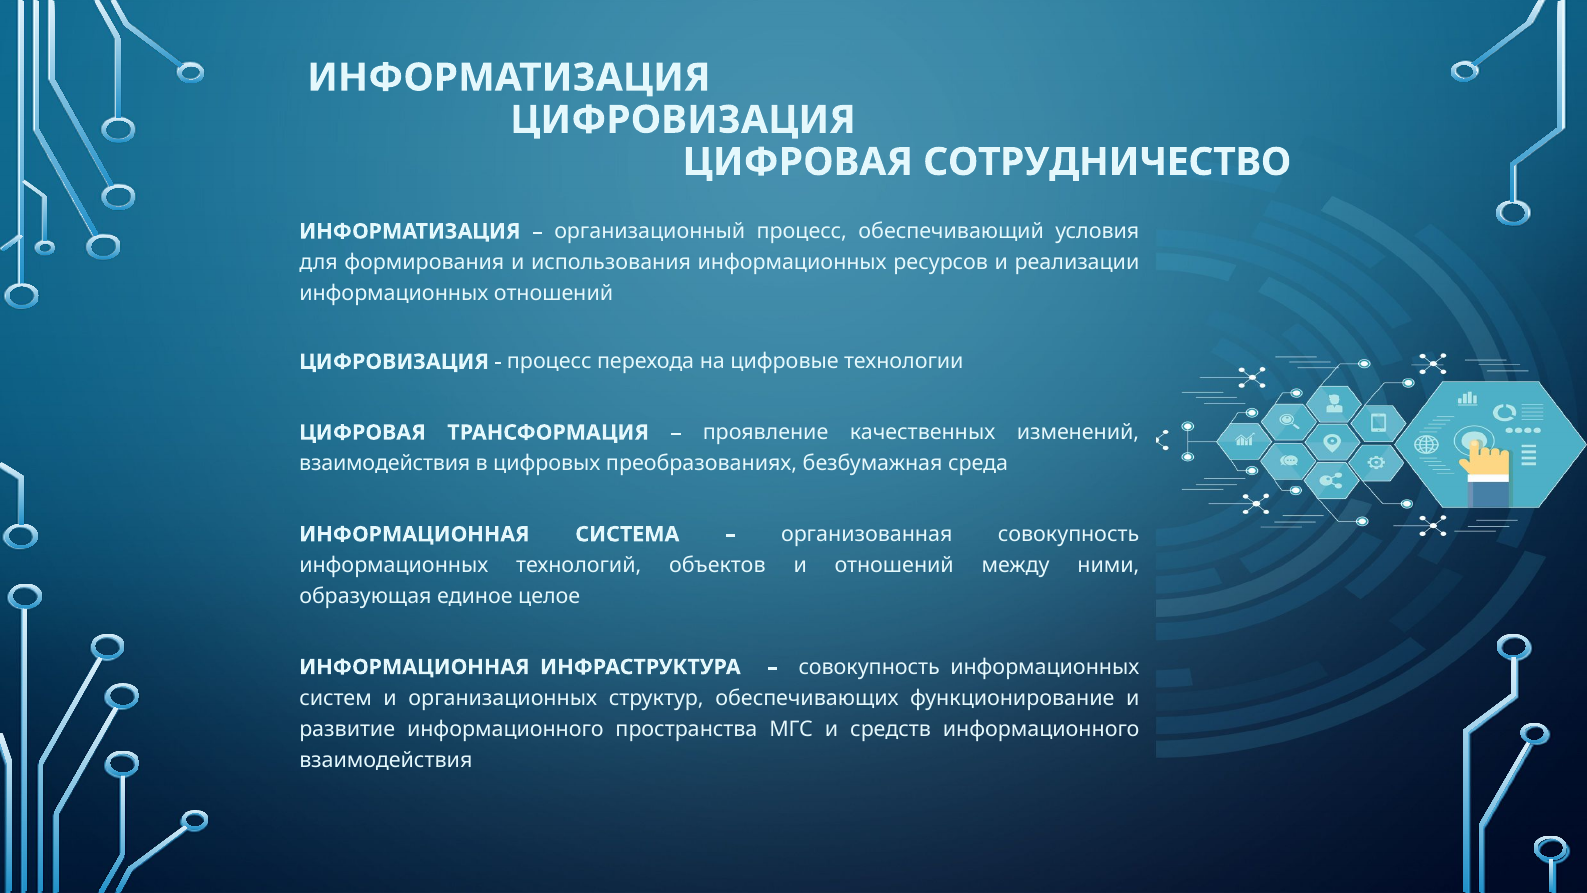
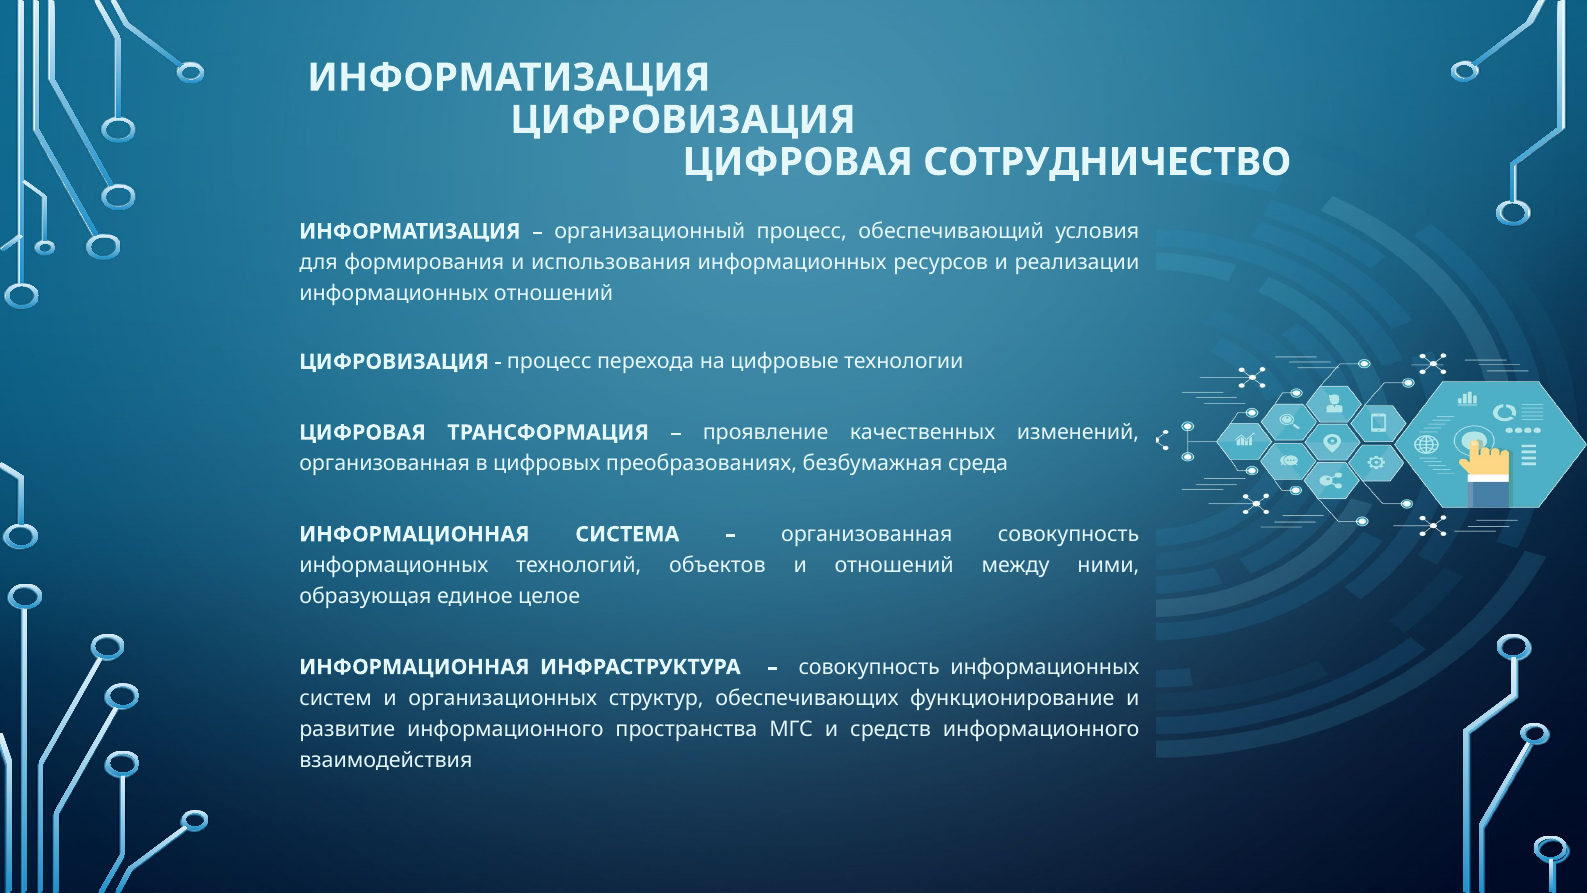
взаимодействия at (385, 463): взаимодействия -> организованная
